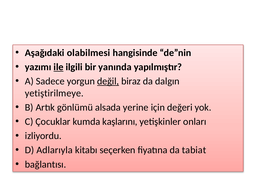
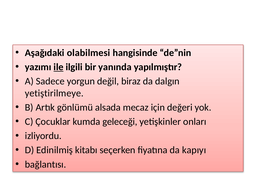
değil underline: present -> none
yerine: yerine -> mecaz
kaşlarını: kaşlarını -> geleceği
Adlarıyla: Adlarıyla -> Edinilmiş
tabiat: tabiat -> kapıyı
